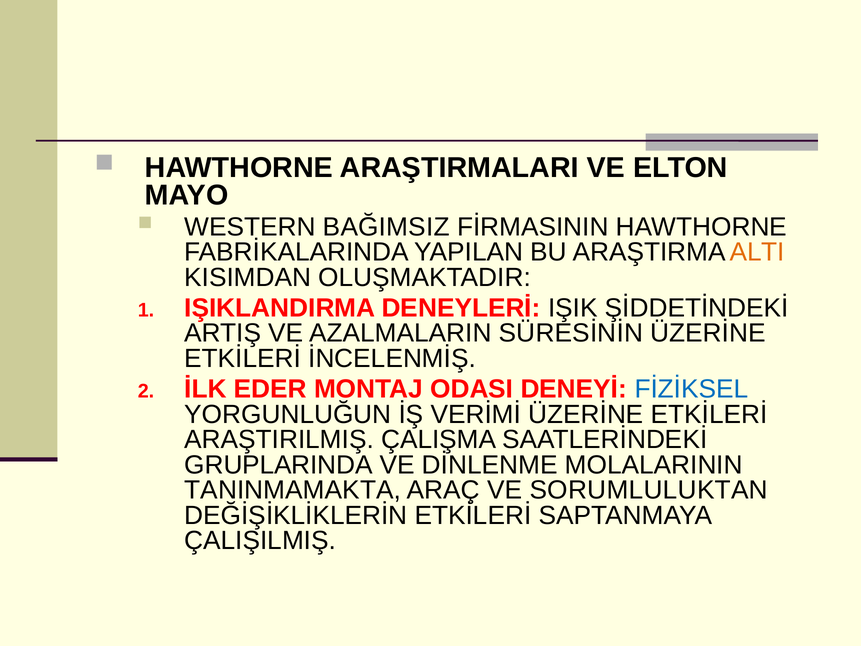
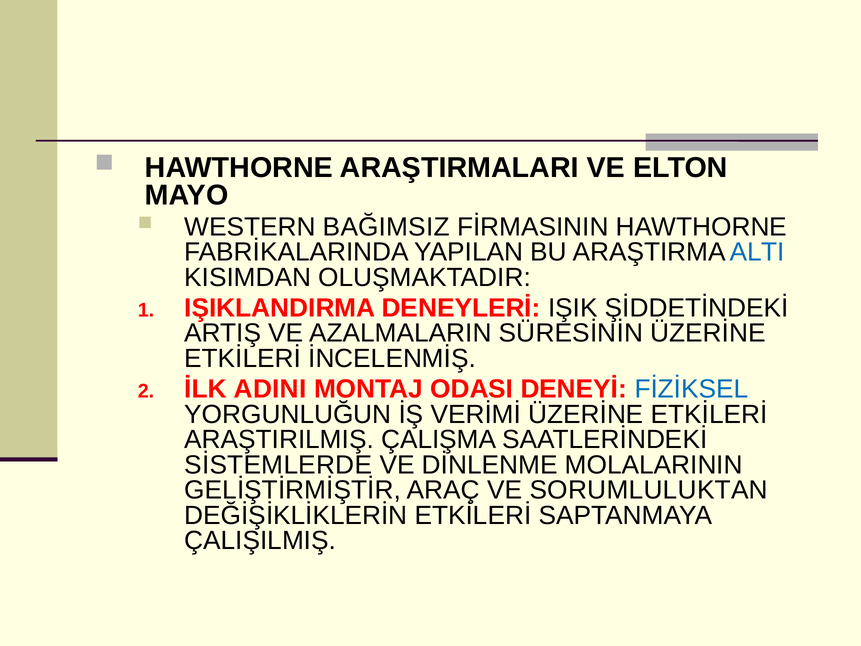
ALTI colour: orange -> blue
EDER: EDER -> ADINI
GRUPLARINDA: GRUPLARINDA -> SİSTEMLERDE
TANINMAMAKTA: TANINMAMAKTA -> GELİŞTİRMİŞTİR
